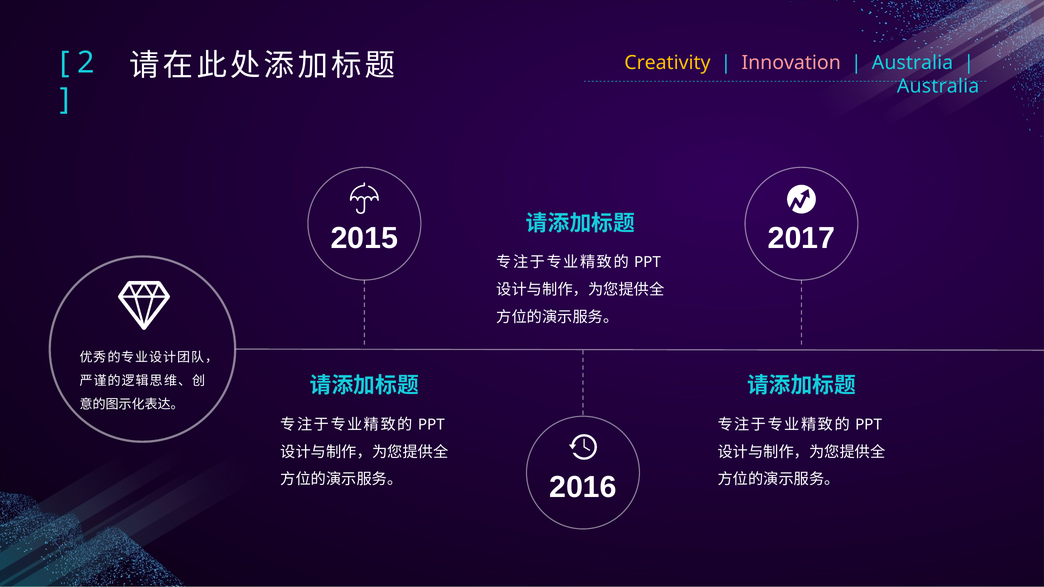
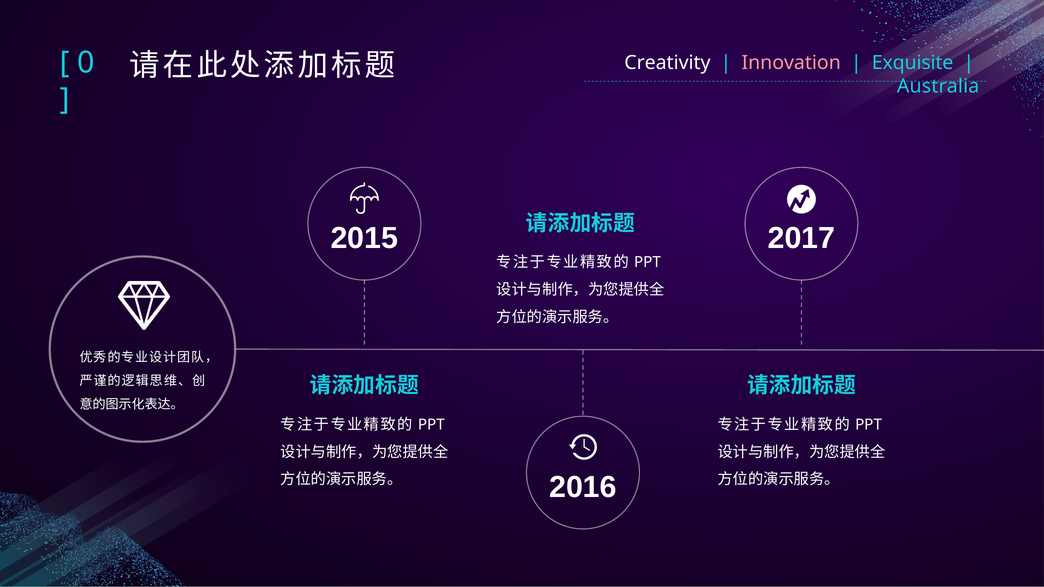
Creativity colour: yellow -> white
Australia at (913, 63): Australia -> Exquisite
2: 2 -> 0
